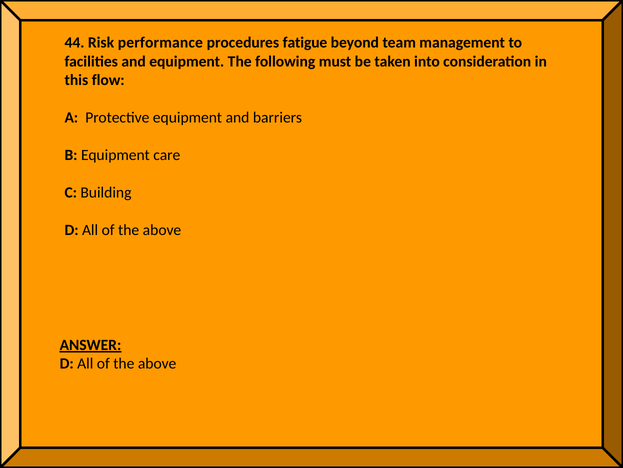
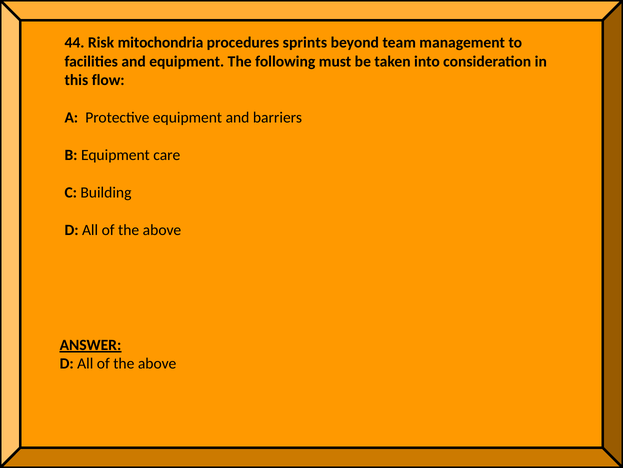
performance: performance -> mitochondria
fatigue: fatigue -> sprints
